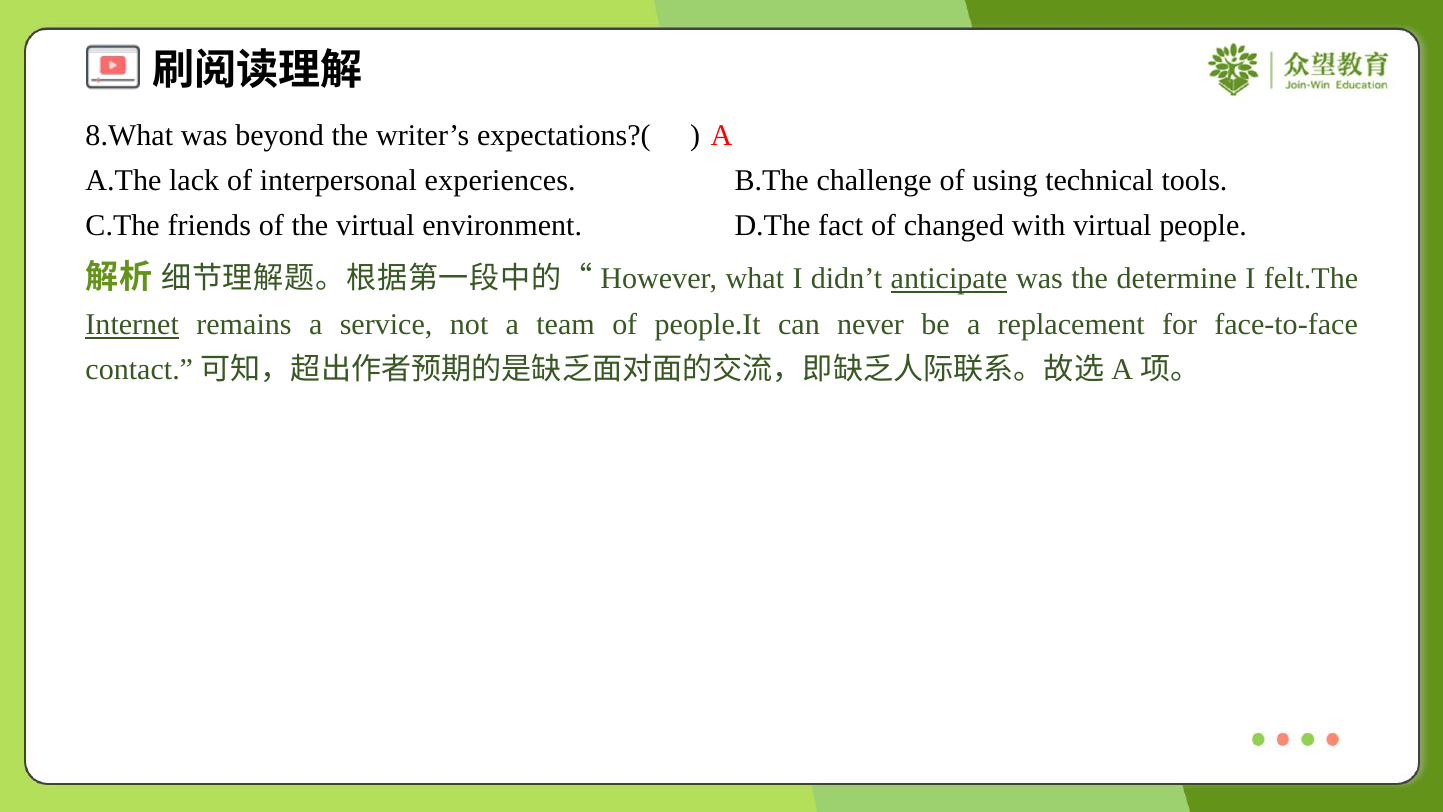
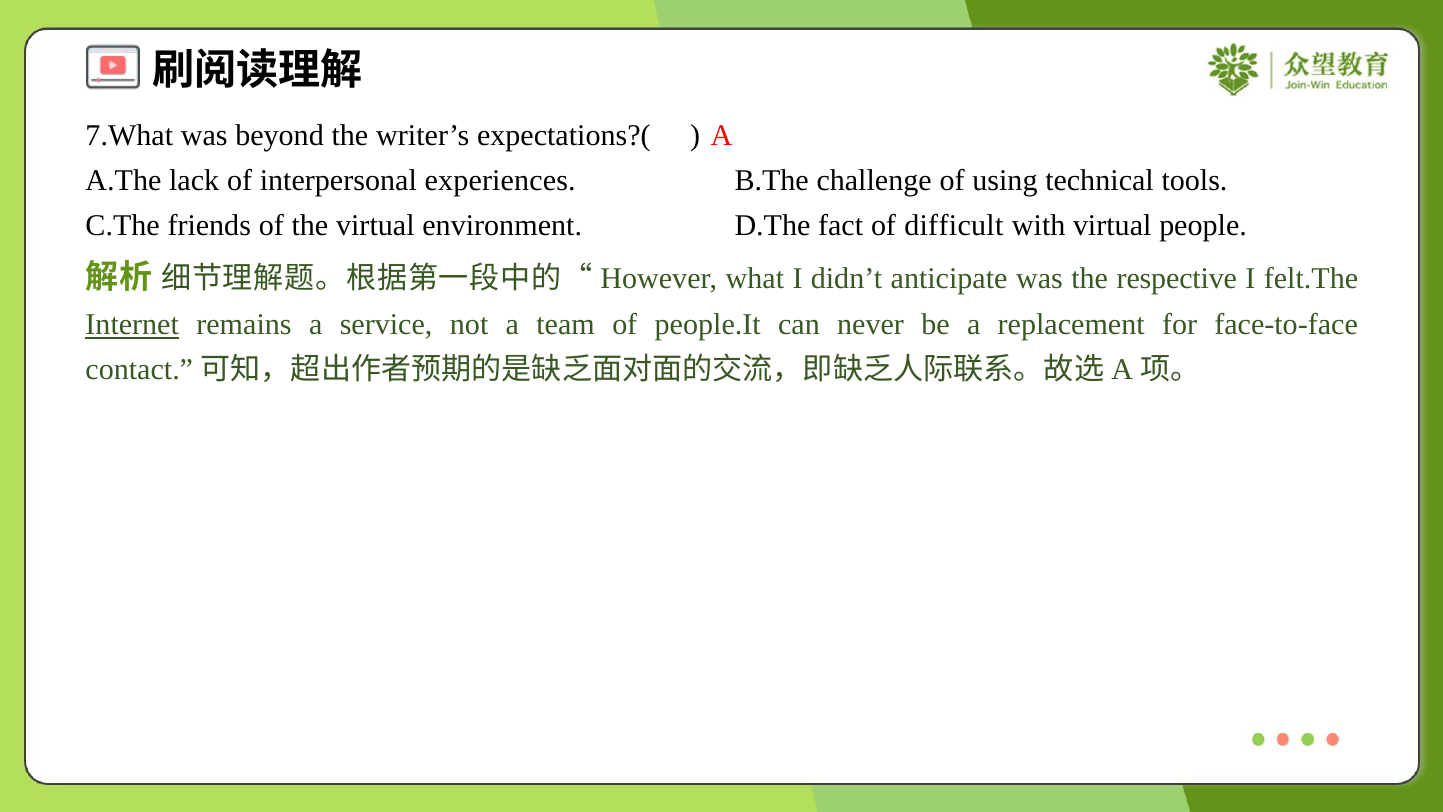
8.What: 8.What -> 7.What
changed: changed -> difficult
anticipate underline: present -> none
determine: determine -> respective
